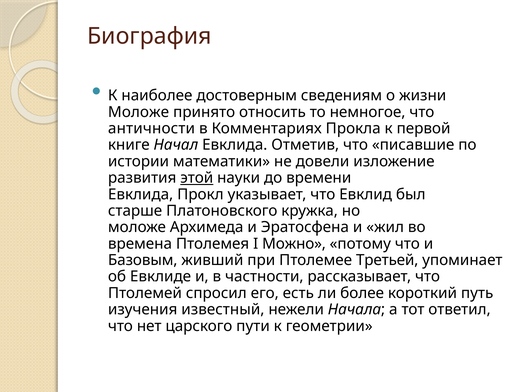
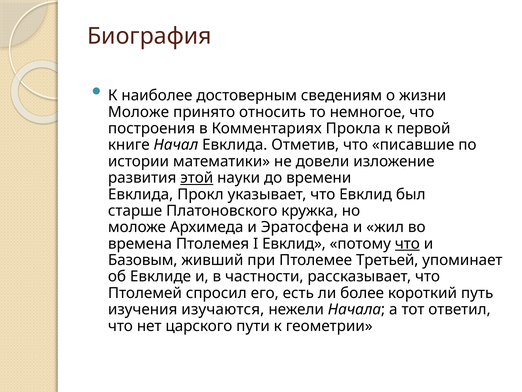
античности: античности -> построения
I Можно: Можно -> Евклид
что at (407, 243) underline: none -> present
известный: известный -> изучаются
